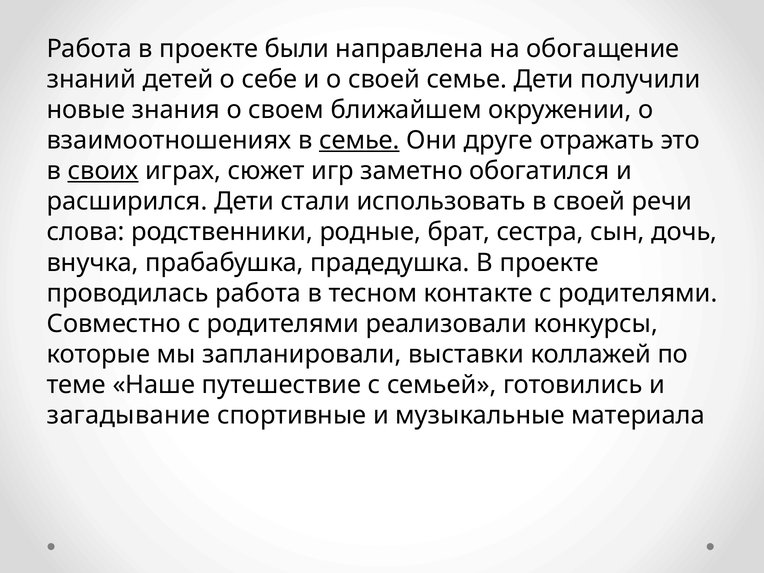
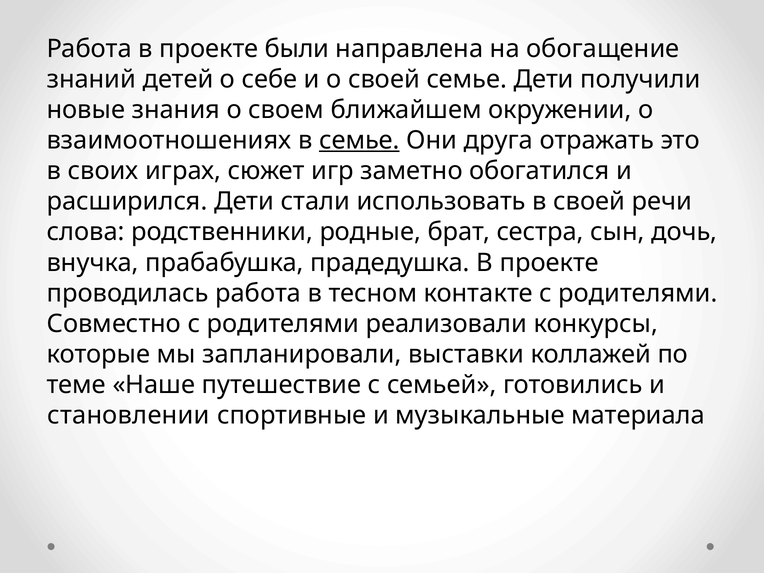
друге: друге -> друга
своих underline: present -> none
загадывание: загадывание -> становлении
